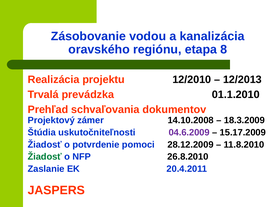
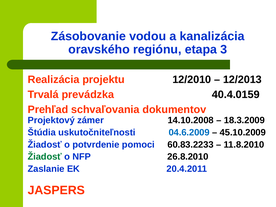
8: 8 -> 3
01.1.2010: 01.1.2010 -> 40.4.0159
04.6.2009 colour: purple -> blue
15.17.2009: 15.17.2009 -> 45.10.2009
28.12.2009: 28.12.2009 -> 60.83.2233
